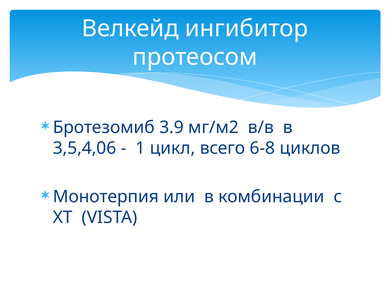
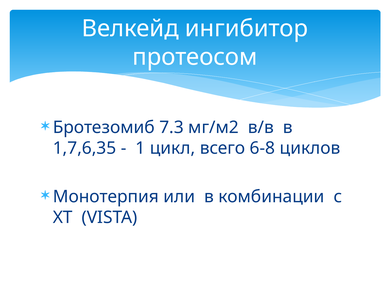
3.9: 3.9 -> 7.3
3,5,4,06: 3,5,4,06 -> 1,7,6,35
